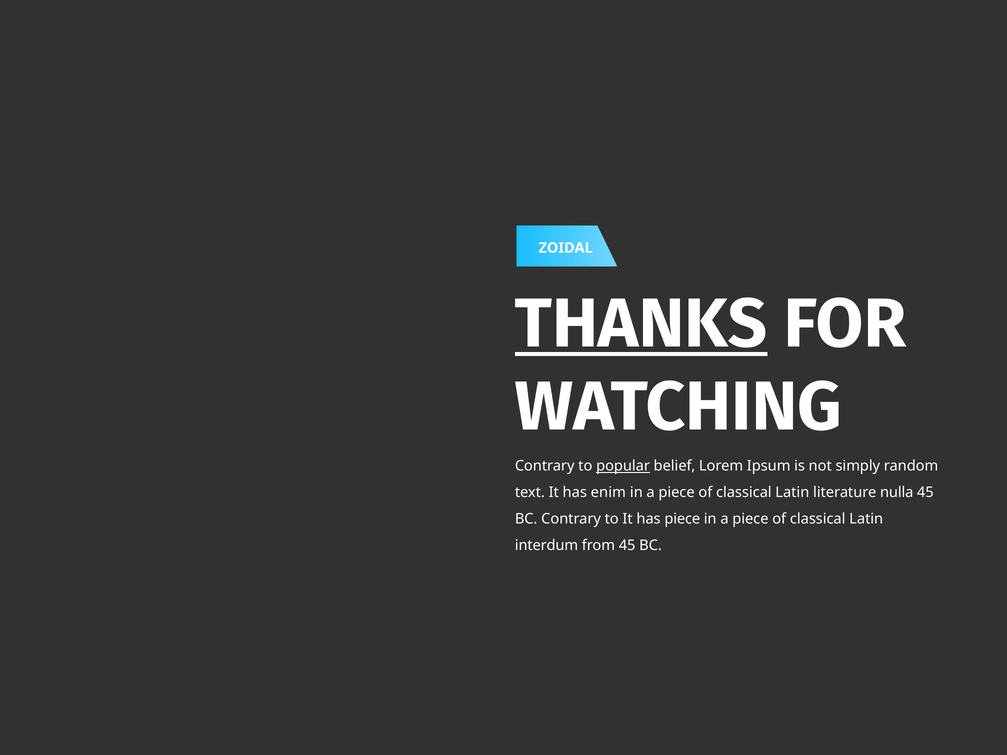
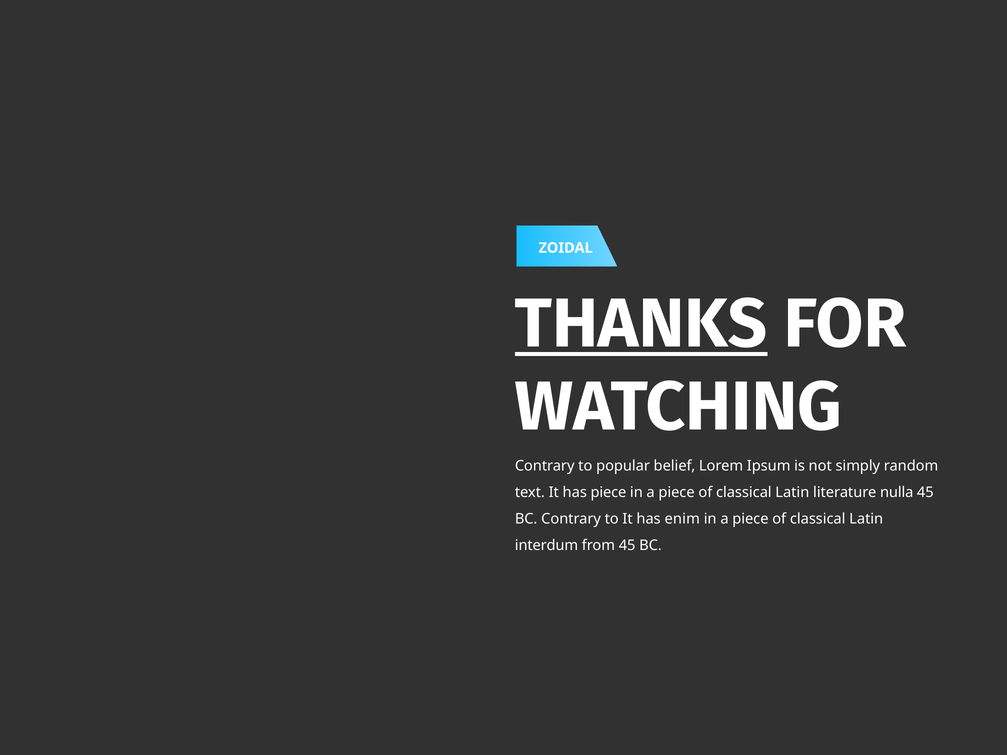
popular underline: present -> none
has enim: enim -> piece
has piece: piece -> enim
